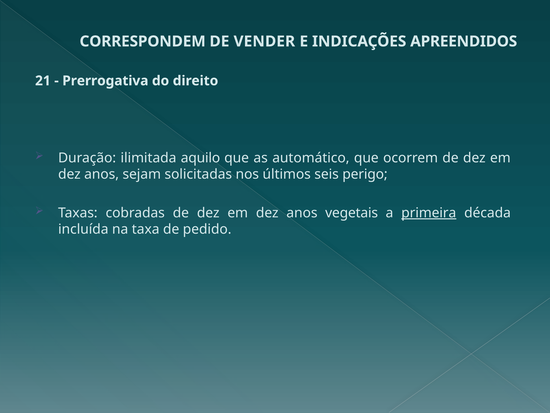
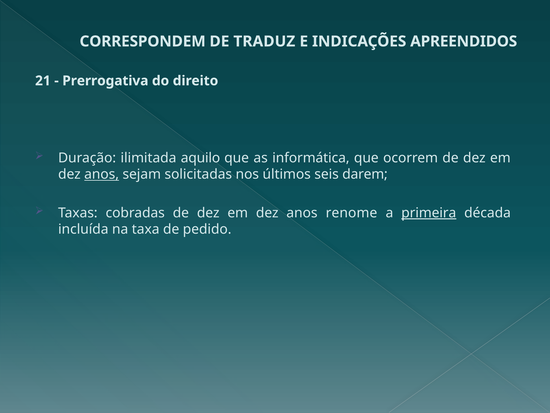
VENDER: VENDER -> TRADUZ
automático: automático -> informática
anos at (102, 174) underline: none -> present
perigo: perigo -> darem
vegetais: vegetais -> renome
